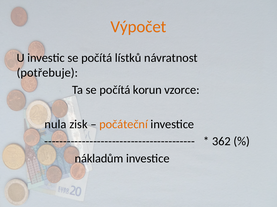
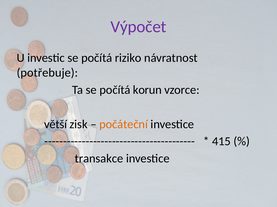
Výpočet colour: orange -> purple
lístků: lístků -> riziko
nula: nula -> větší
362: 362 -> 415
nákladům: nákladům -> transakce
